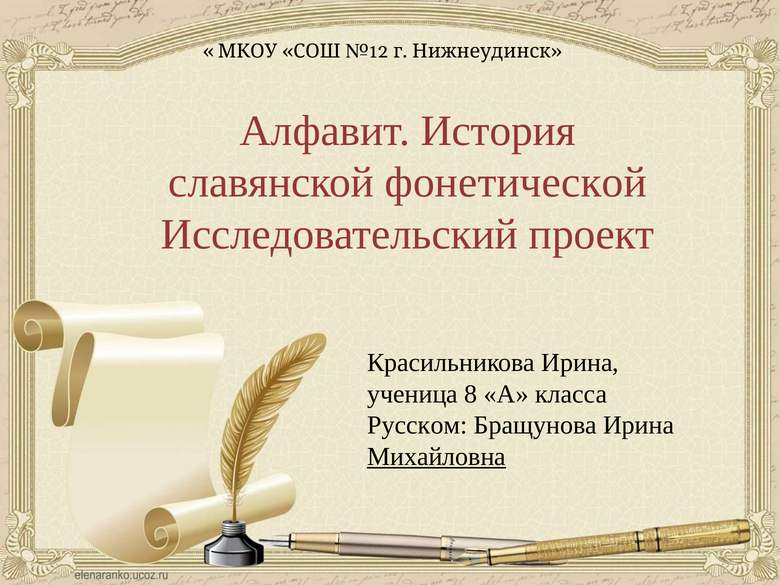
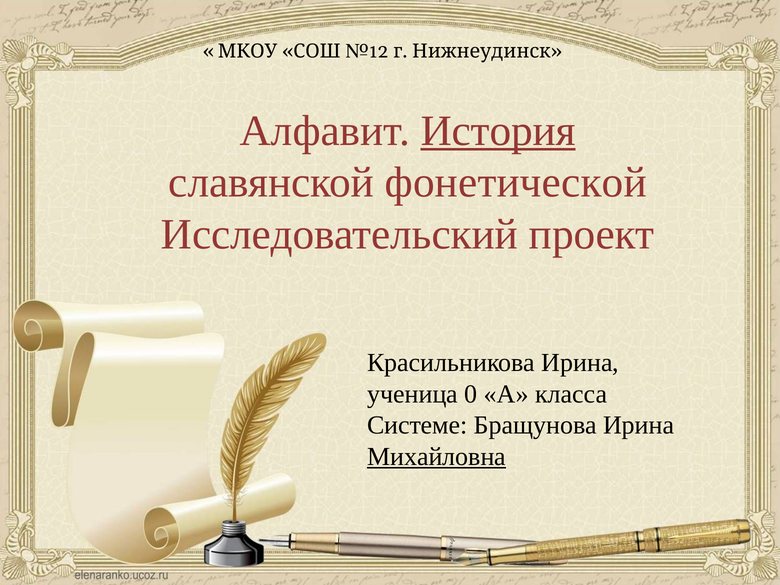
История underline: none -> present
8: 8 -> 0
Русском: Русском -> Системе
